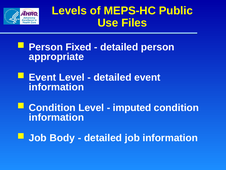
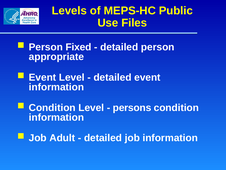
imputed: imputed -> persons
Body: Body -> Adult
